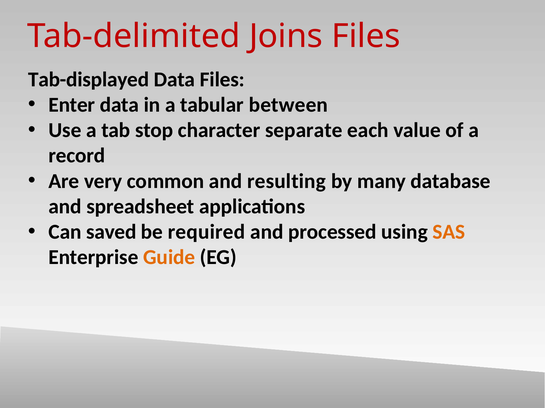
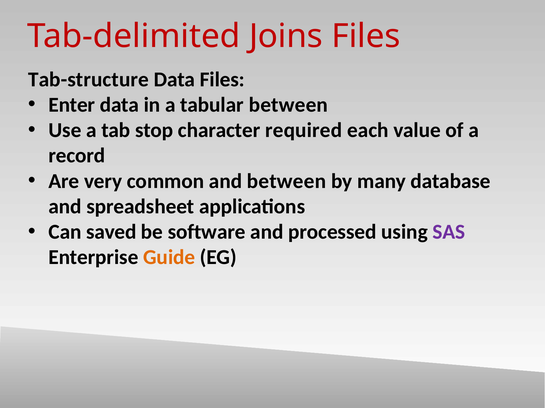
Tab-displayed: Tab-displayed -> Tab-structure
separate: separate -> required
and resulting: resulting -> between
required: required -> software
SAS colour: orange -> purple
